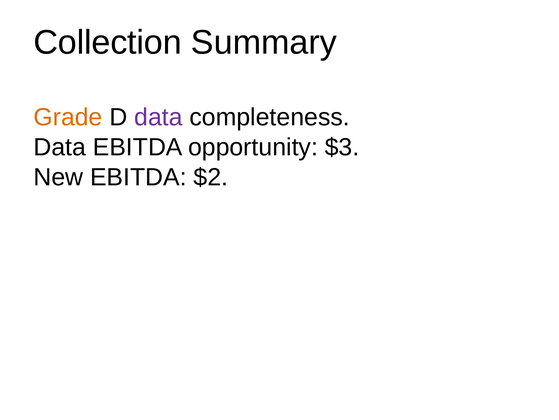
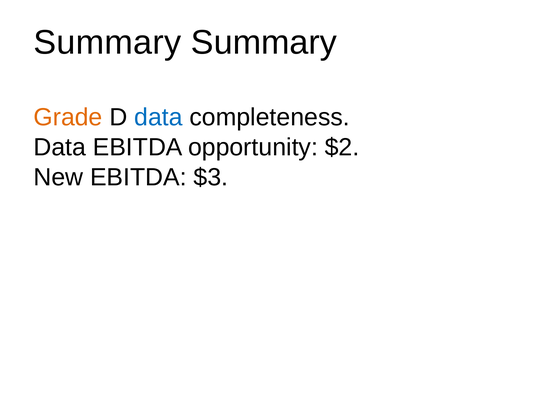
Collection at (108, 42): Collection -> Summary
data at (158, 117) colour: purple -> blue
$3: $3 -> $2
$2: $2 -> $3
